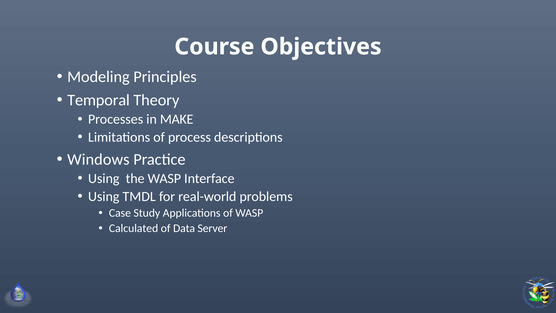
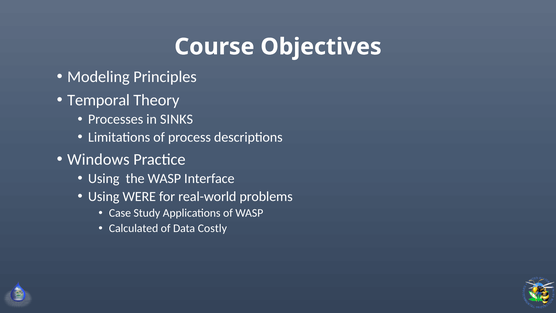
MAKE: MAKE -> SINKS
TMDL: TMDL -> WERE
Server: Server -> Costly
